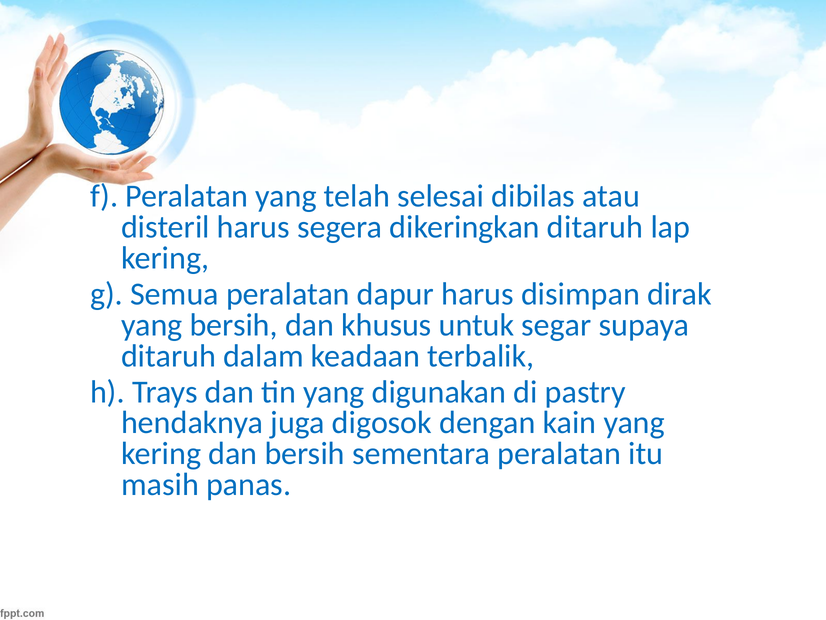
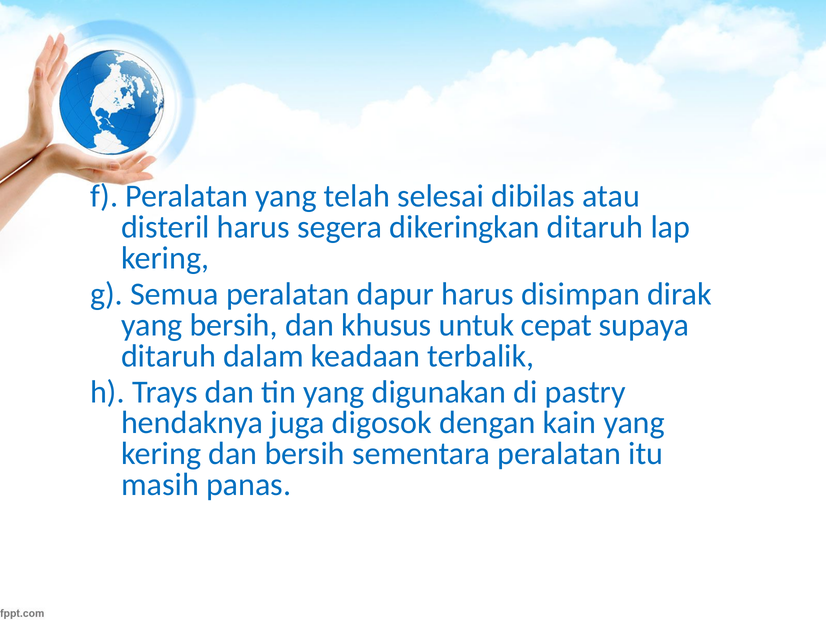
segar: segar -> cepat
